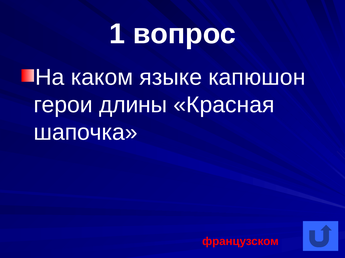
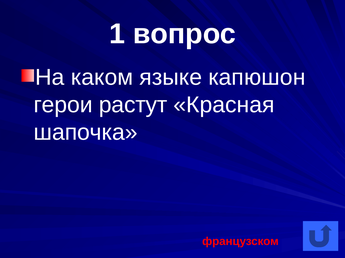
длины: длины -> растут
